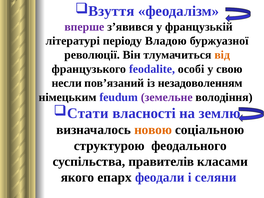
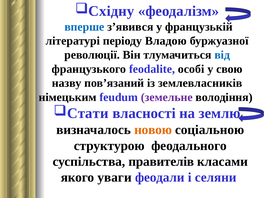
Взуття: Взуття -> Східну
вперше colour: purple -> blue
від colour: orange -> blue
несли: несли -> назву
незадоволенням: незадоволенням -> землевласників
епарх: епарх -> уваги
